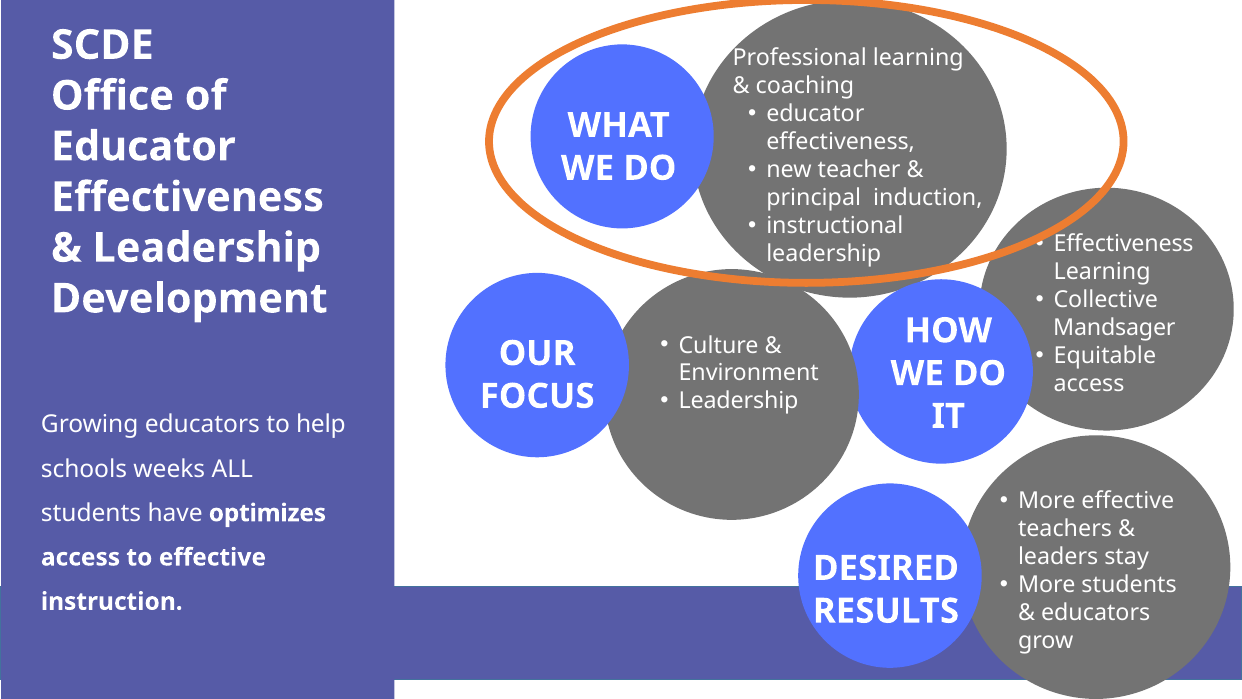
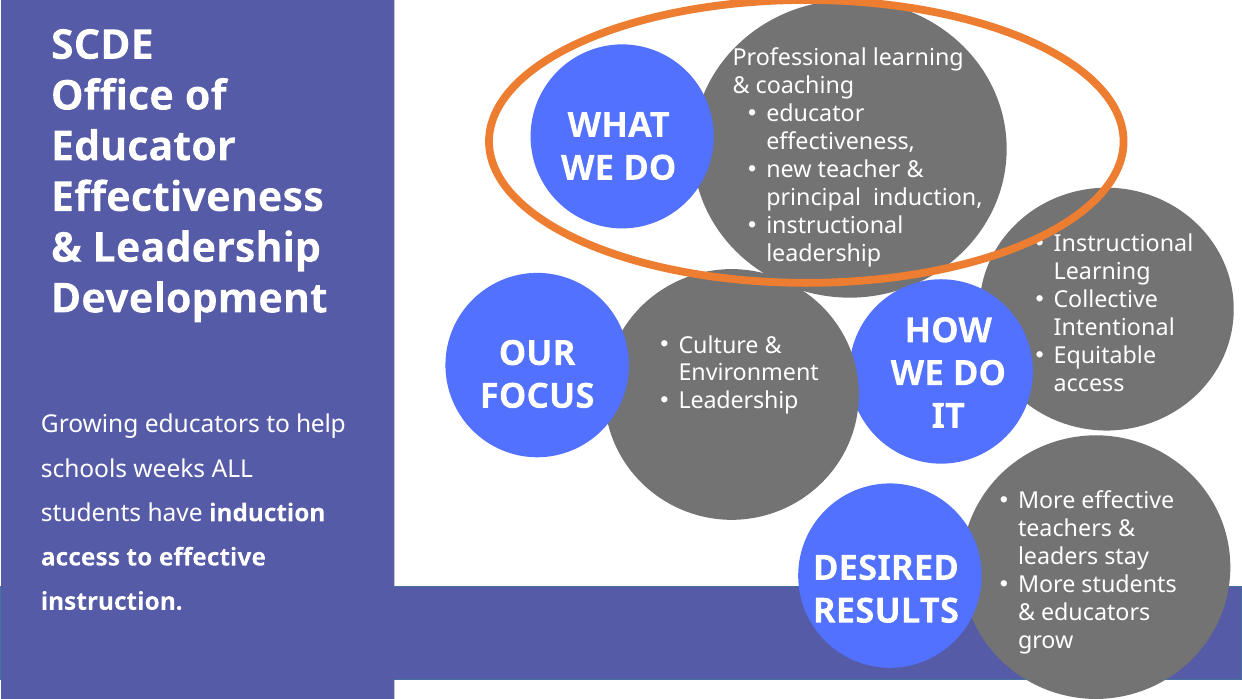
Effectiveness at (1124, 244): Effectiveness -> Instructional
Mandsager: Mandsager -> Intentional
have optimizes: optimizes -> induction
